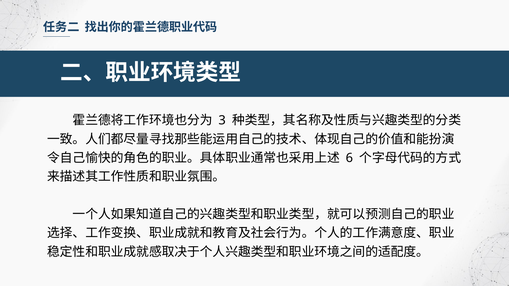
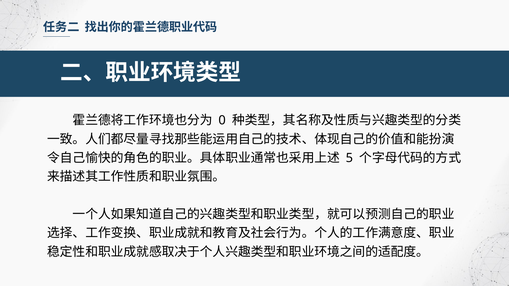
3: 3 -> 0
6: 6 -> 5
